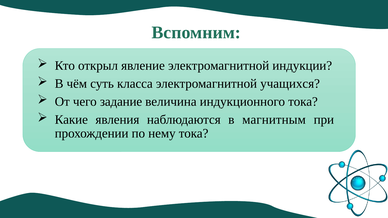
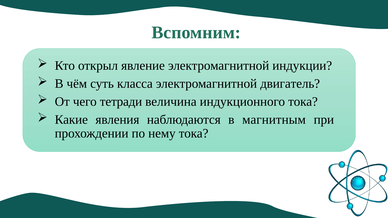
учащихся: учащихся -> двигатель
задание: задание -> тетради
